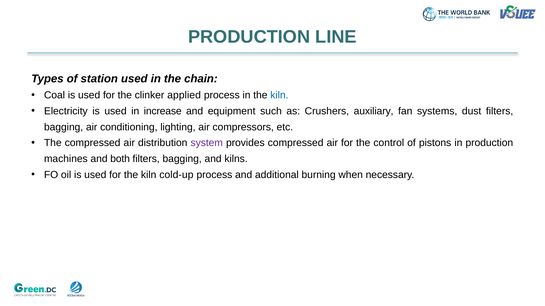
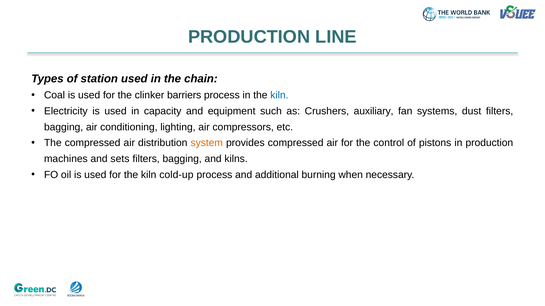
applied: applied -> barriers
increase: increase -> capacity
system colour: purple -> orange
both: both -> sets
